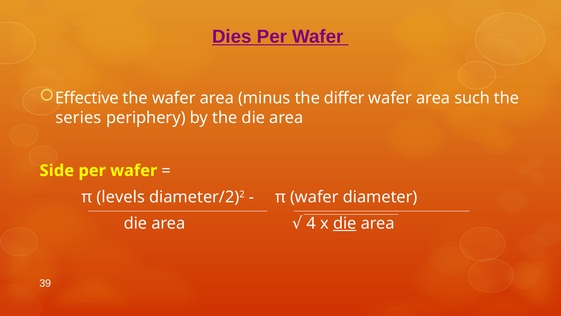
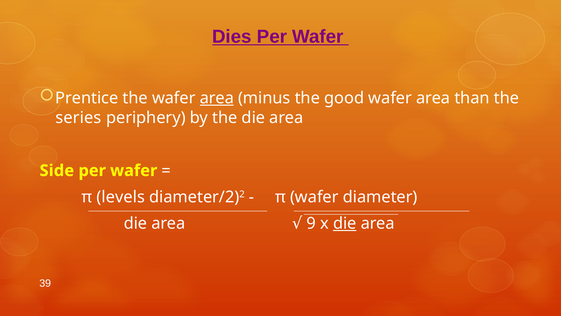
Effective: Effective -> Prentice
area at (217, 98) underline: none -> present
differ: differ -> good
such: such -> than
4: 4 -> 9
